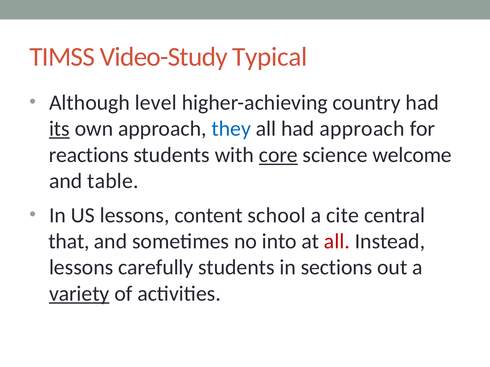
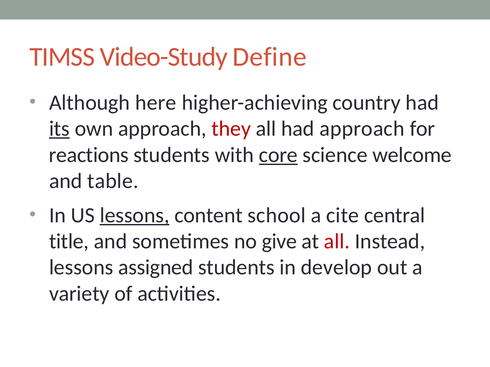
Typical: Typical -> Define
level: level -> here
they colour: blue -> red
lessons at (135, 216) underline: none -> present
that: that -> title
into: into -> give
carefully: carefully -> assigned
sections: sections -> develop
variety underline: present -> none
